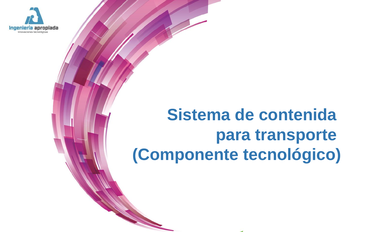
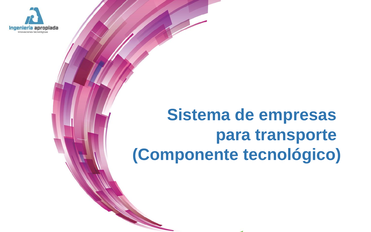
contenida: contenida -> empresas
